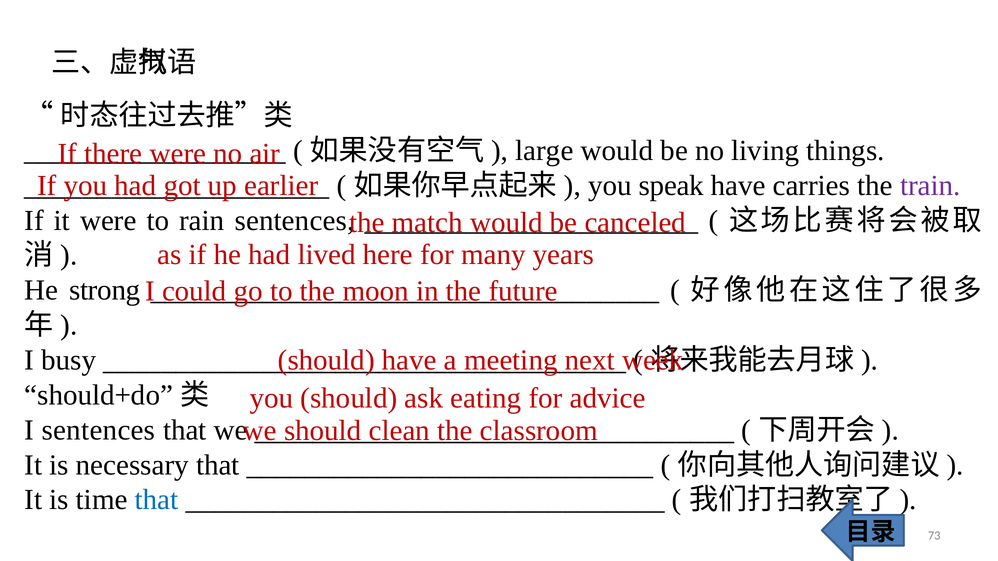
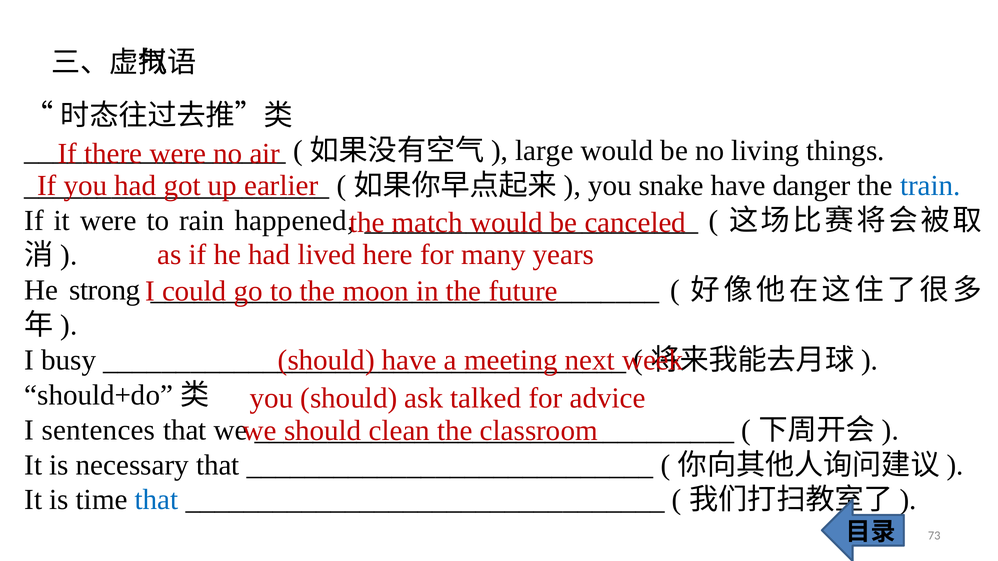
speak: speak -> snake
carries: carries -> danger
train colour: purple -> blue
rain sentences: sentences -> happened
eating: eating -> talked
